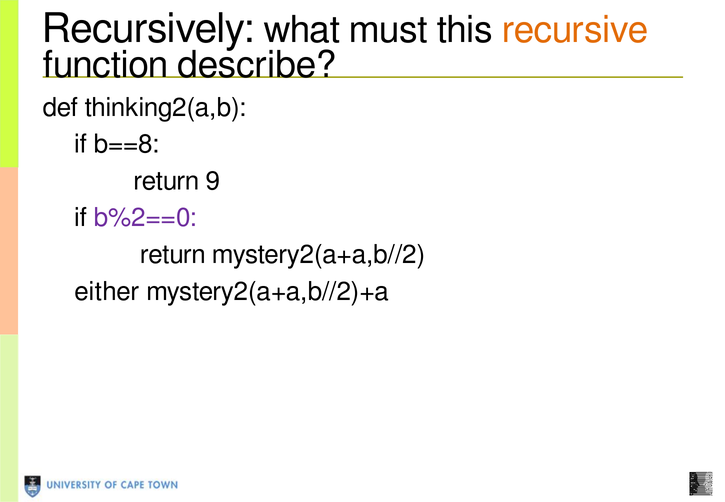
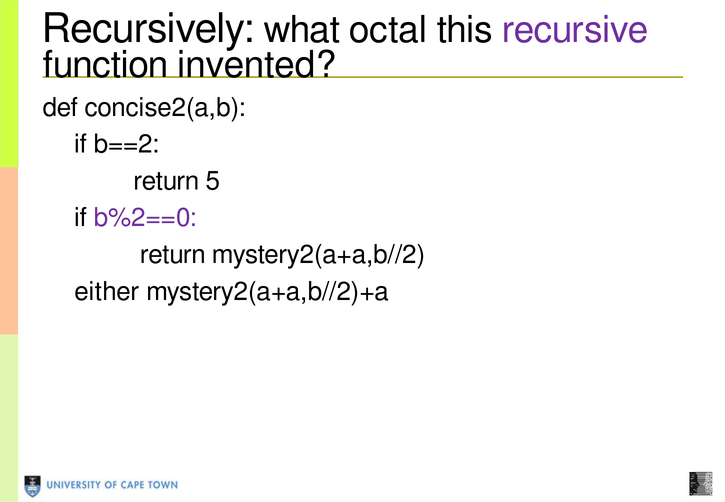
must: must -> octal
recursive colour: orange -> purple
describe: describe -> invented
thinking2(a,b: thinking2(a,b -> concise2(a,b
b==8: b==8 -> b==2
9: 9 -> 5
